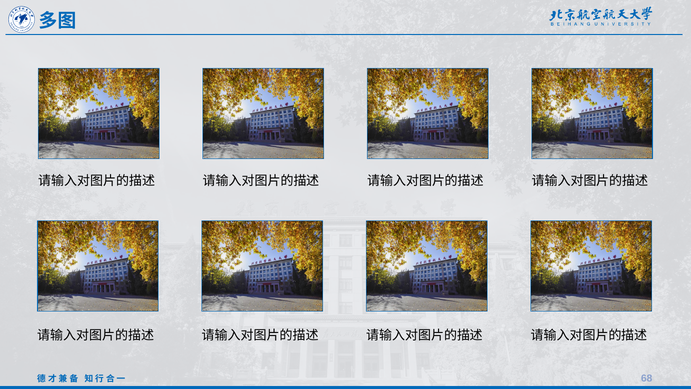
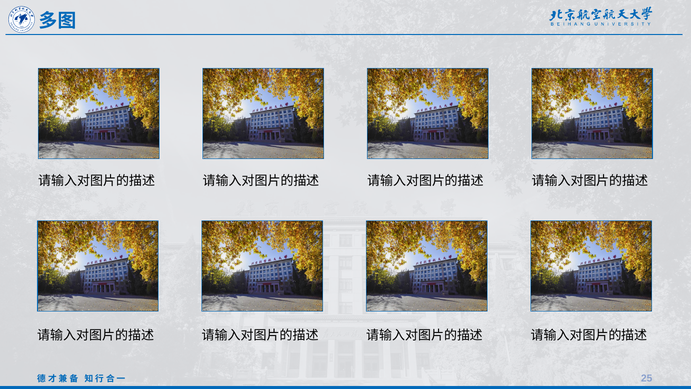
68: 68 -> 25
